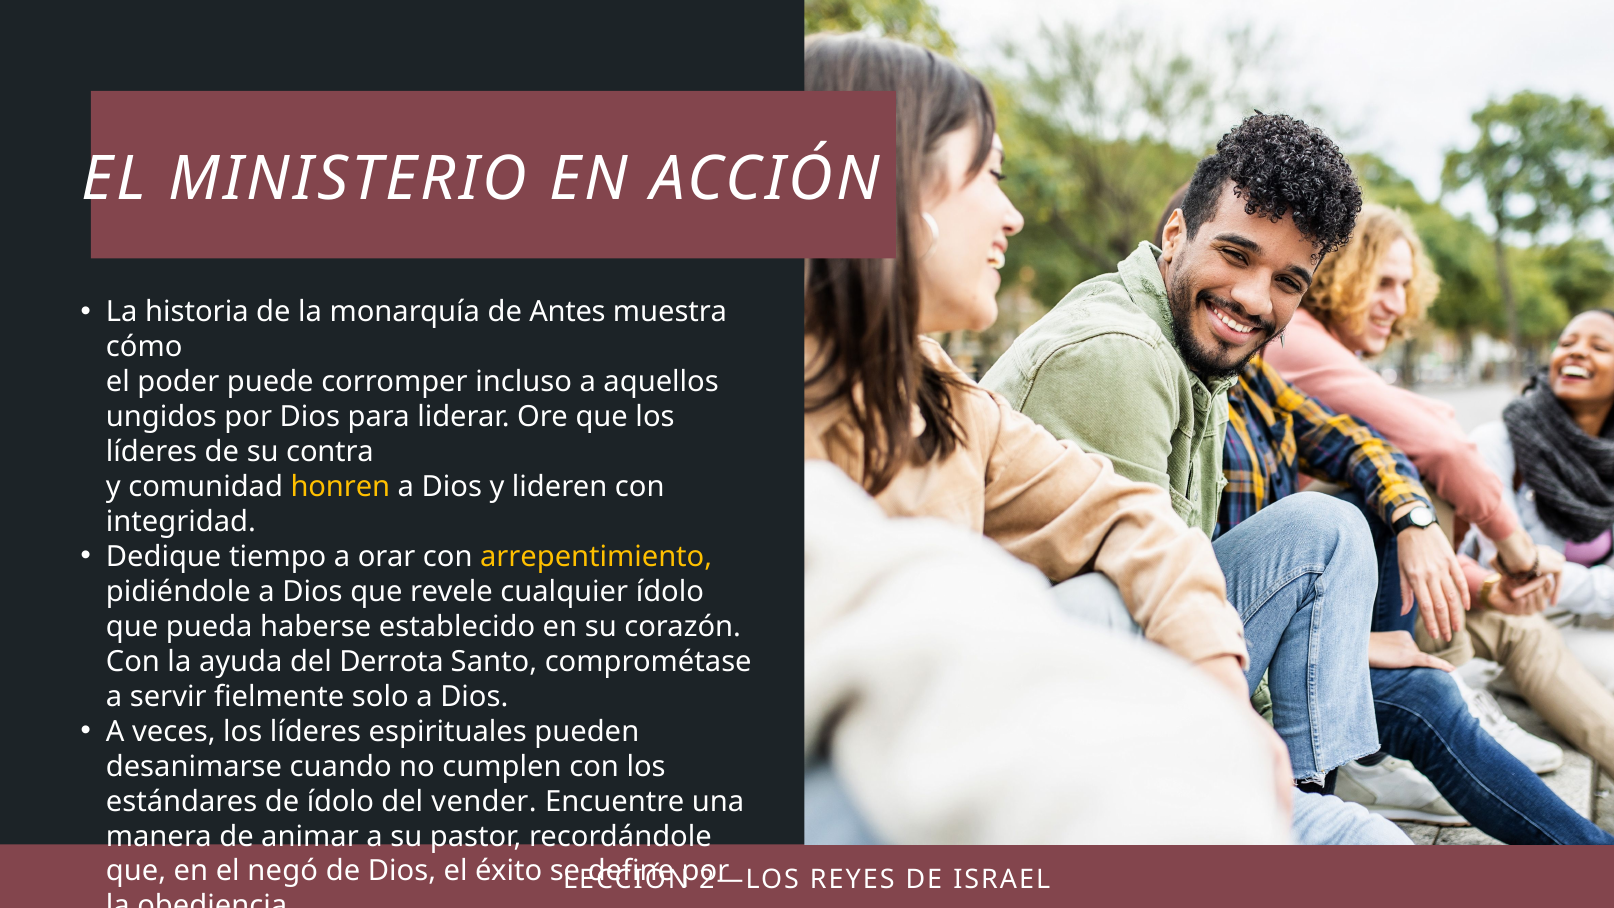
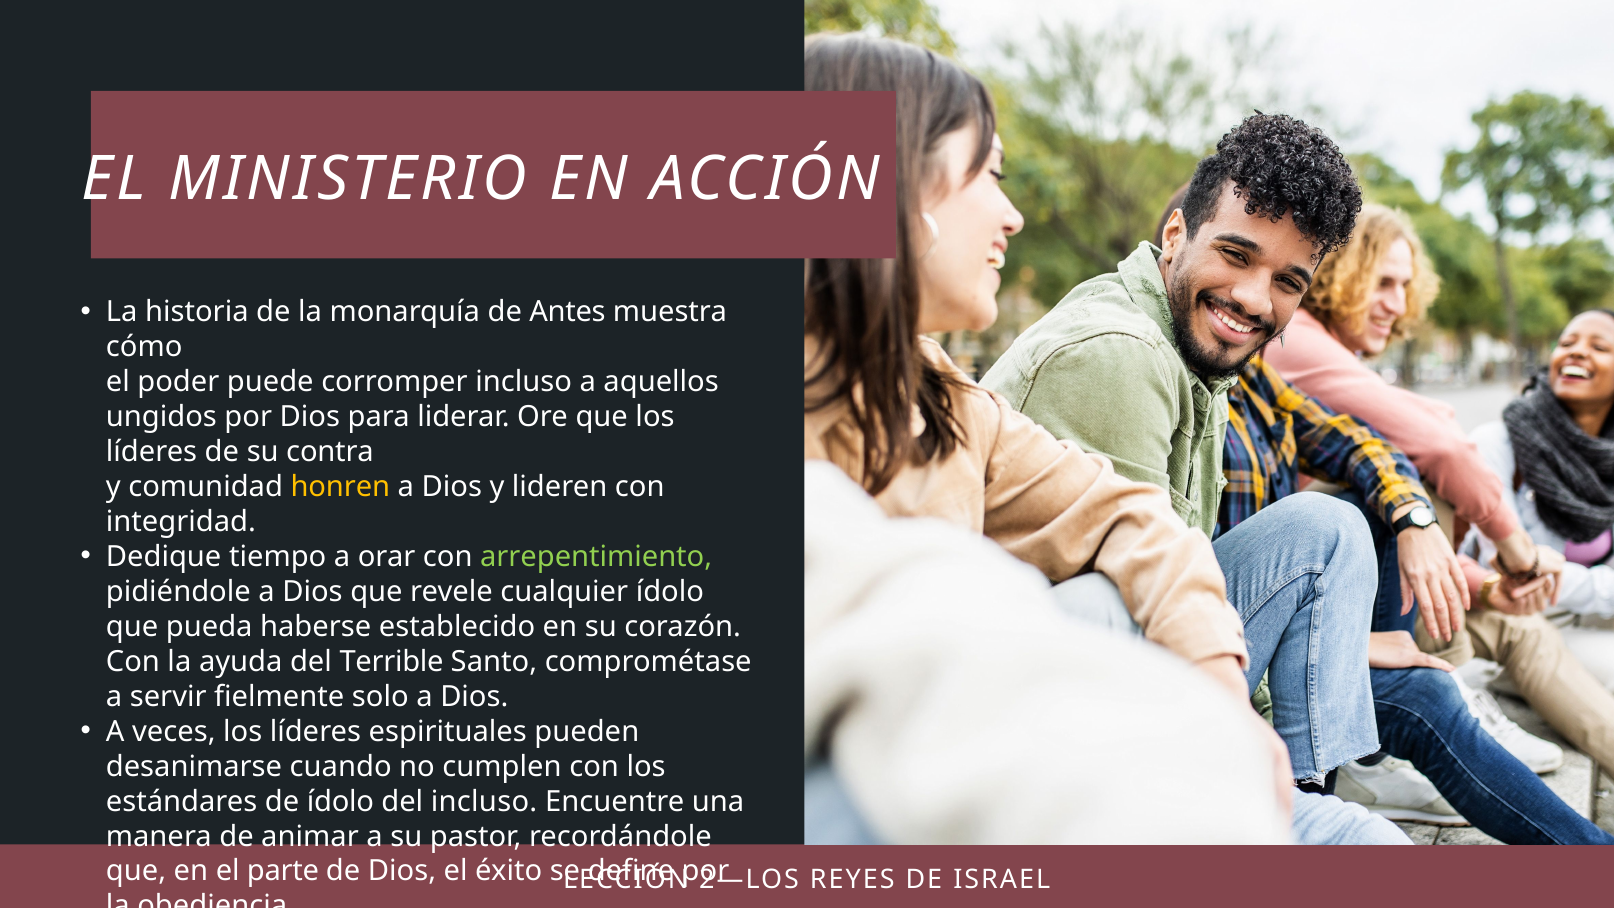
arrepentimiento colour: yellow -> light green
Derrota: Derrota -> Terrible
del vender: vender -> incluso
negó: negó -> parte
